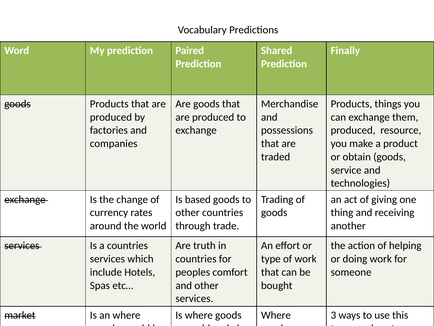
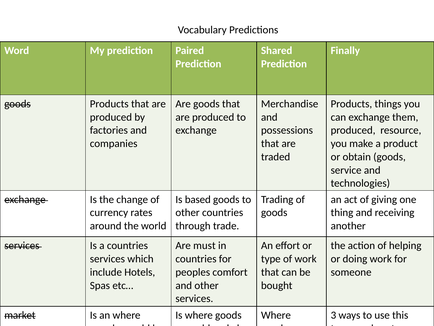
Are truth: truth -> must
